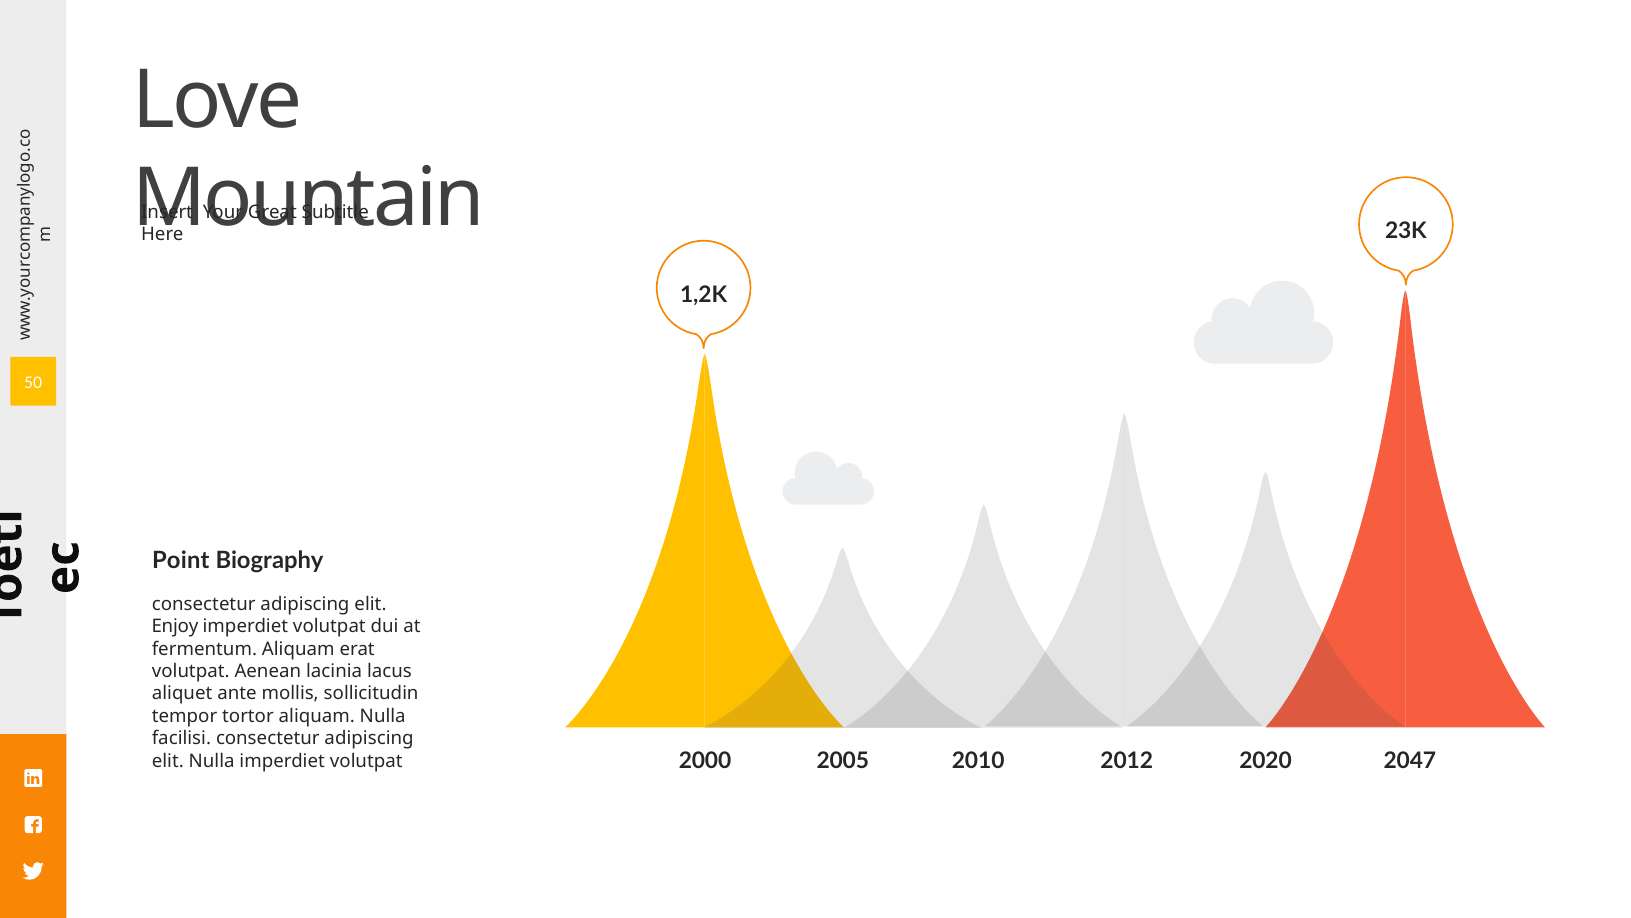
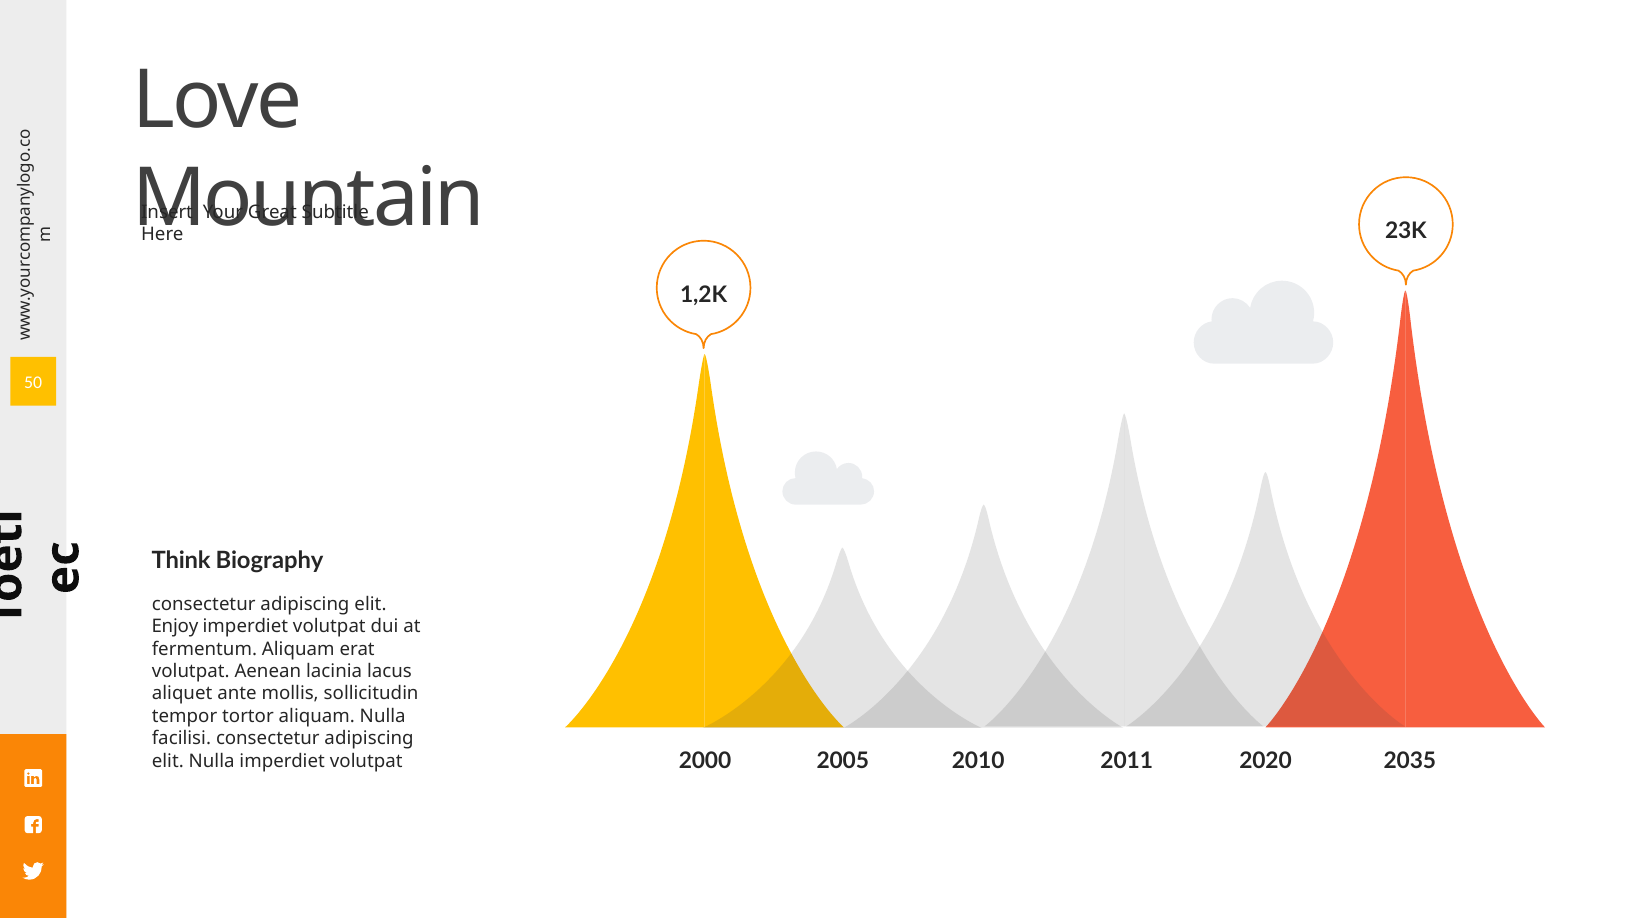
Point: Point -> Think
2012: 2012 -> 2011
2047: 2047 -> 2035
